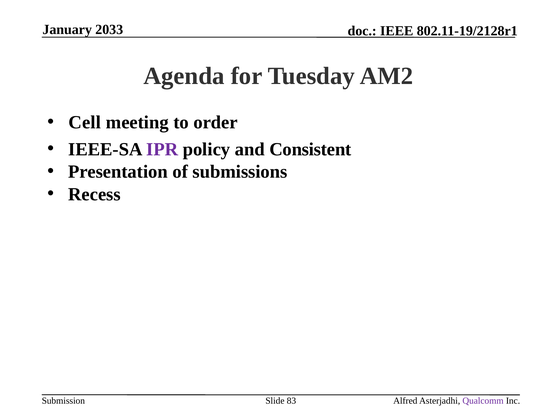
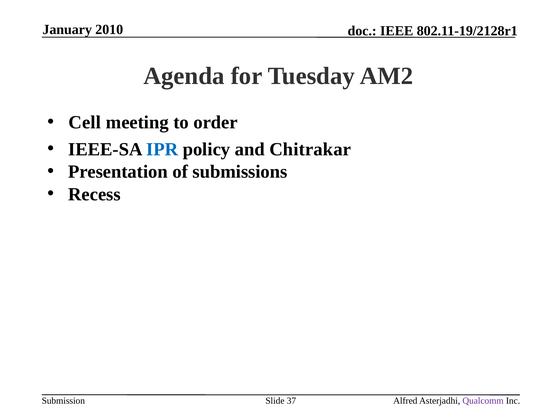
2033: 2033 -> 2010
IPR colour: purple -> blue
Consistent: Consistent -> Chitrakar
83: 83 -> 37
